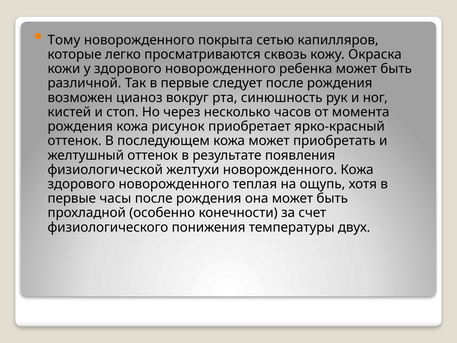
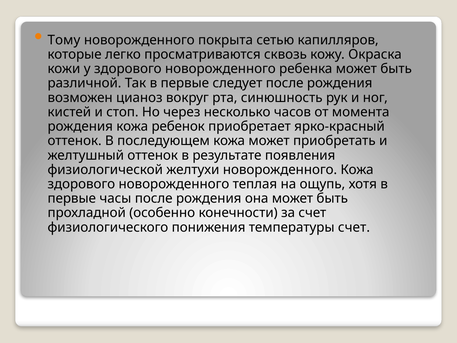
рисунок: рисунок -> ребенок
температуры двух: двух -> счет
